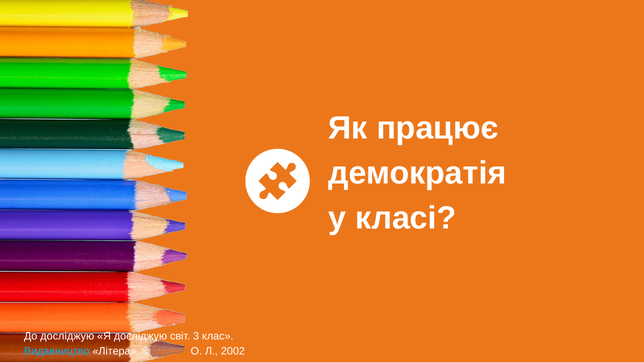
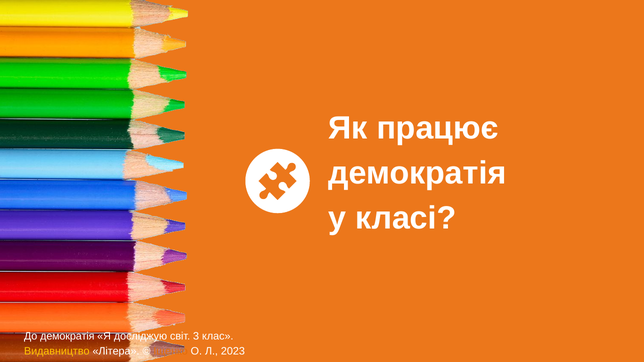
До досліджую: досліджую -> демократія
Видавництво colour: light blue -> yellow
2002: 2002 -> 2023
